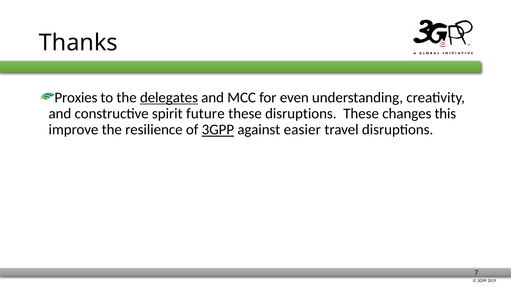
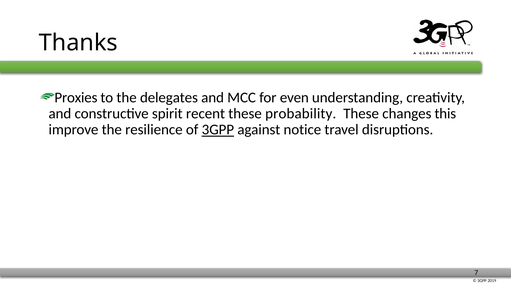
delegates underline: present -> none
future: future -> recent
these disruptions: disruptions -> probability
easier: easier -> notice
